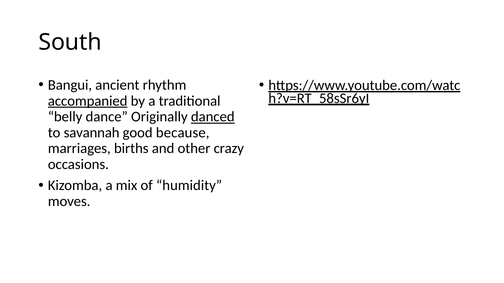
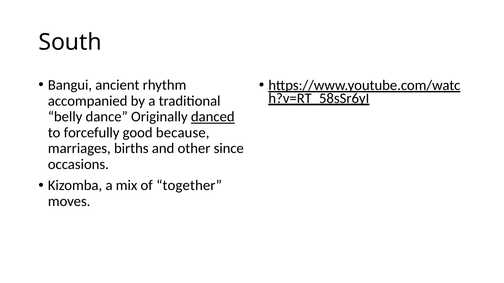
accompanied underline: present -> none
savannah: savannah -> forcefully
crazy: crazy -> since
humidity: humidity -> together
